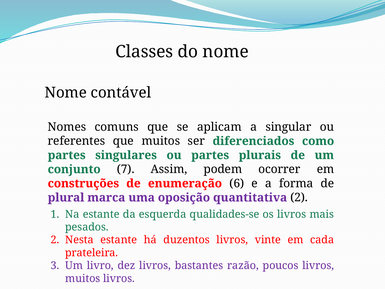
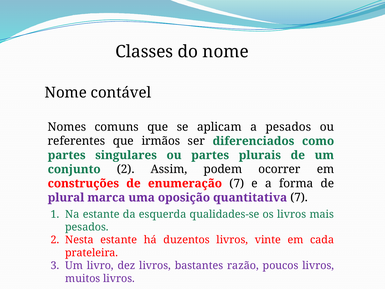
a singular: singular -> pesados
que muitos: muitos -> irmãos
conjunto 7: 7 -> 2
enumeração 6: 6 -> 7
quantitativa 2: 2 -> 7
